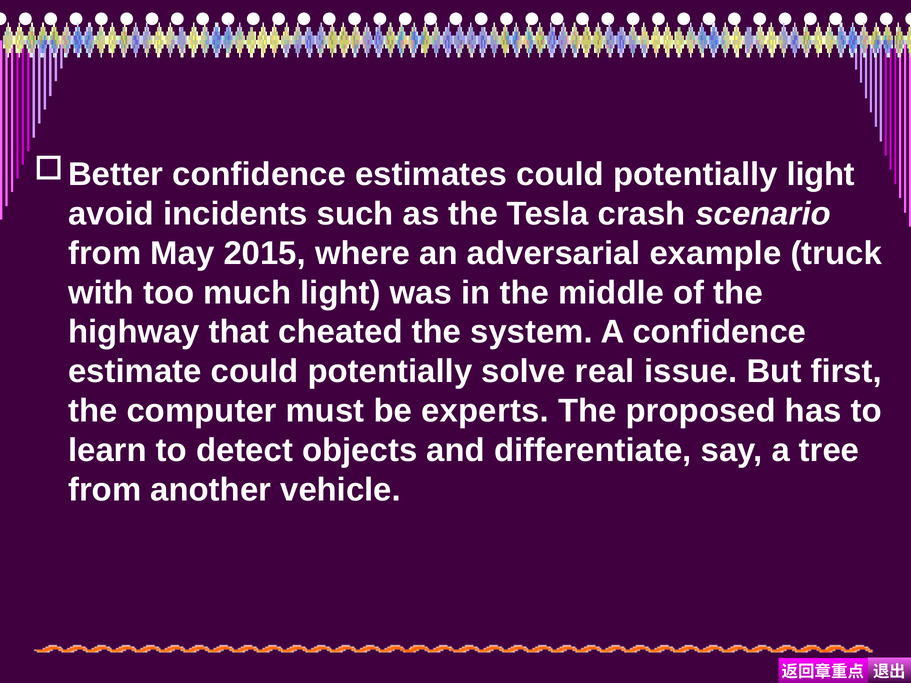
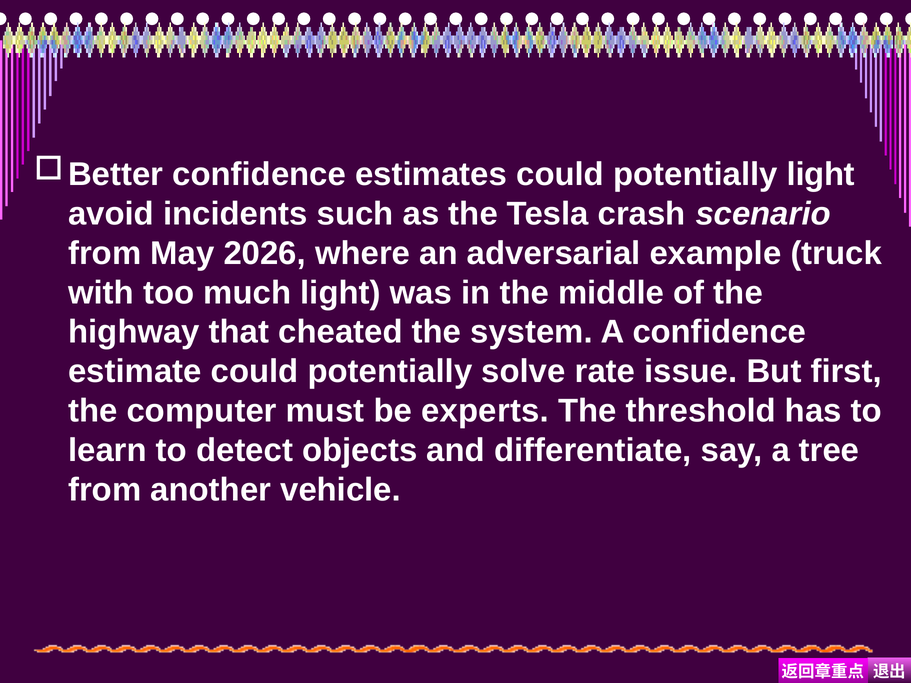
2015: 2015 -> 2026
real: real -> rate
proposed: proposed -> threshold
